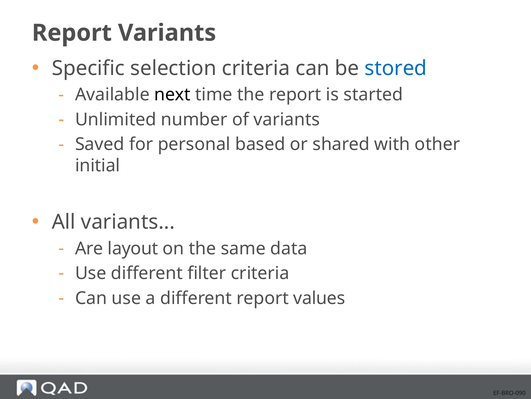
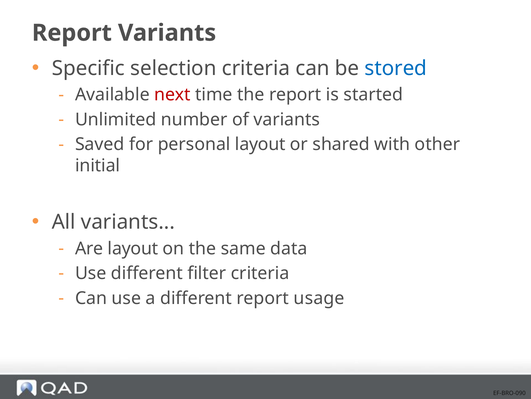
next colour: black -> red
personal based: based -> layout
values: values -> usage
